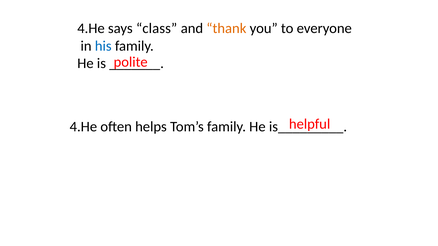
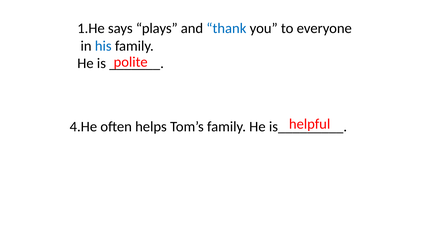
4.He at (91, 28): 4.He -> 1.He
class: class -> plays
thank colour: orange -> blue
